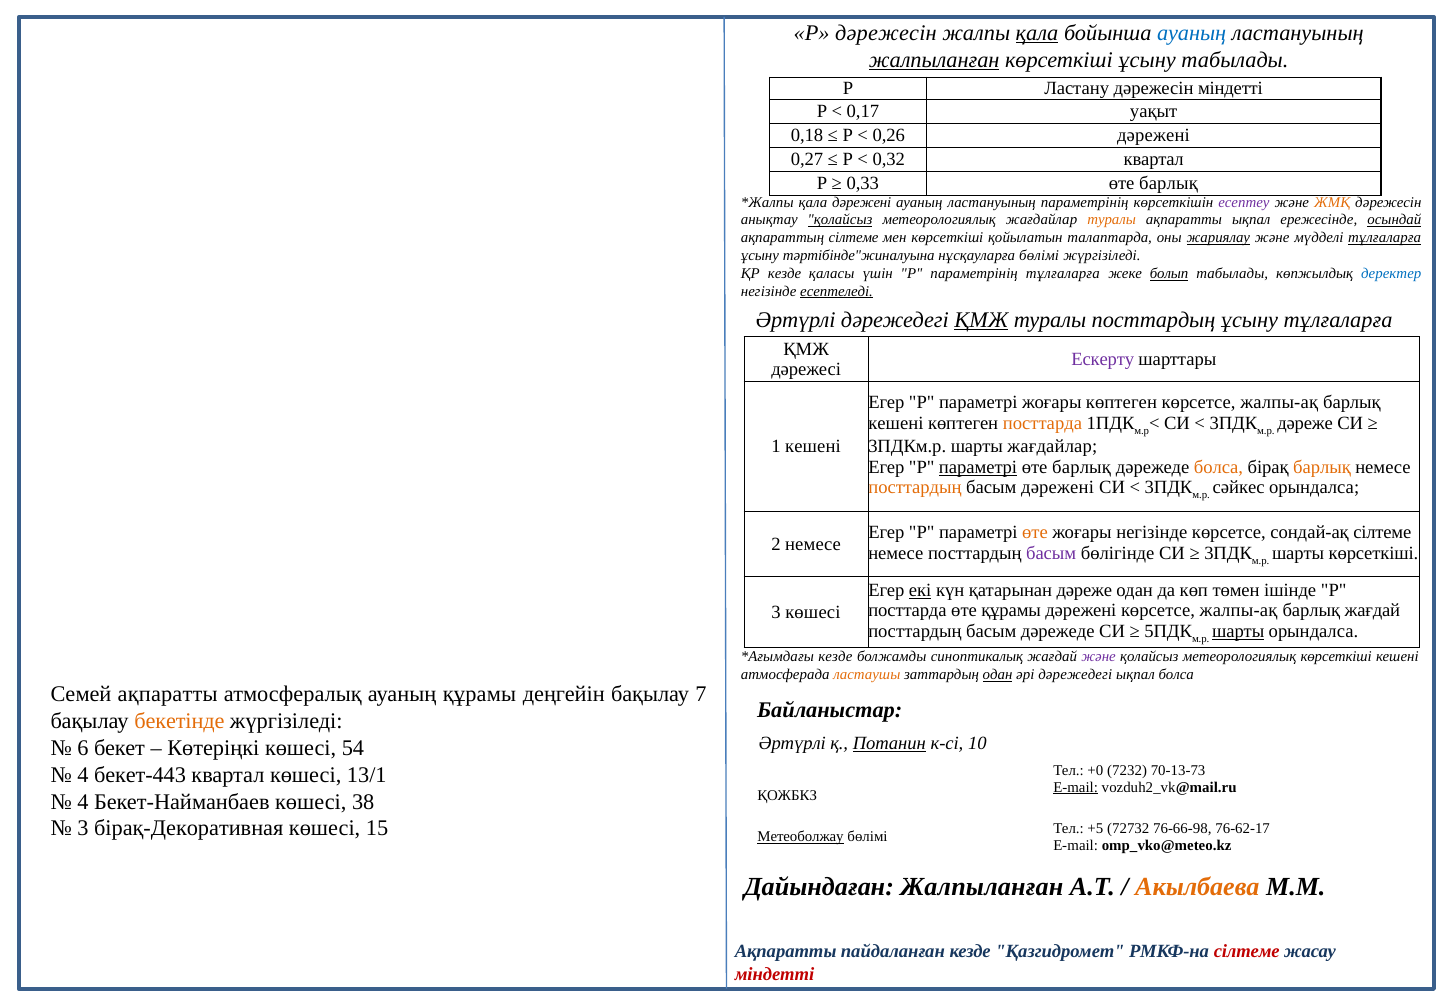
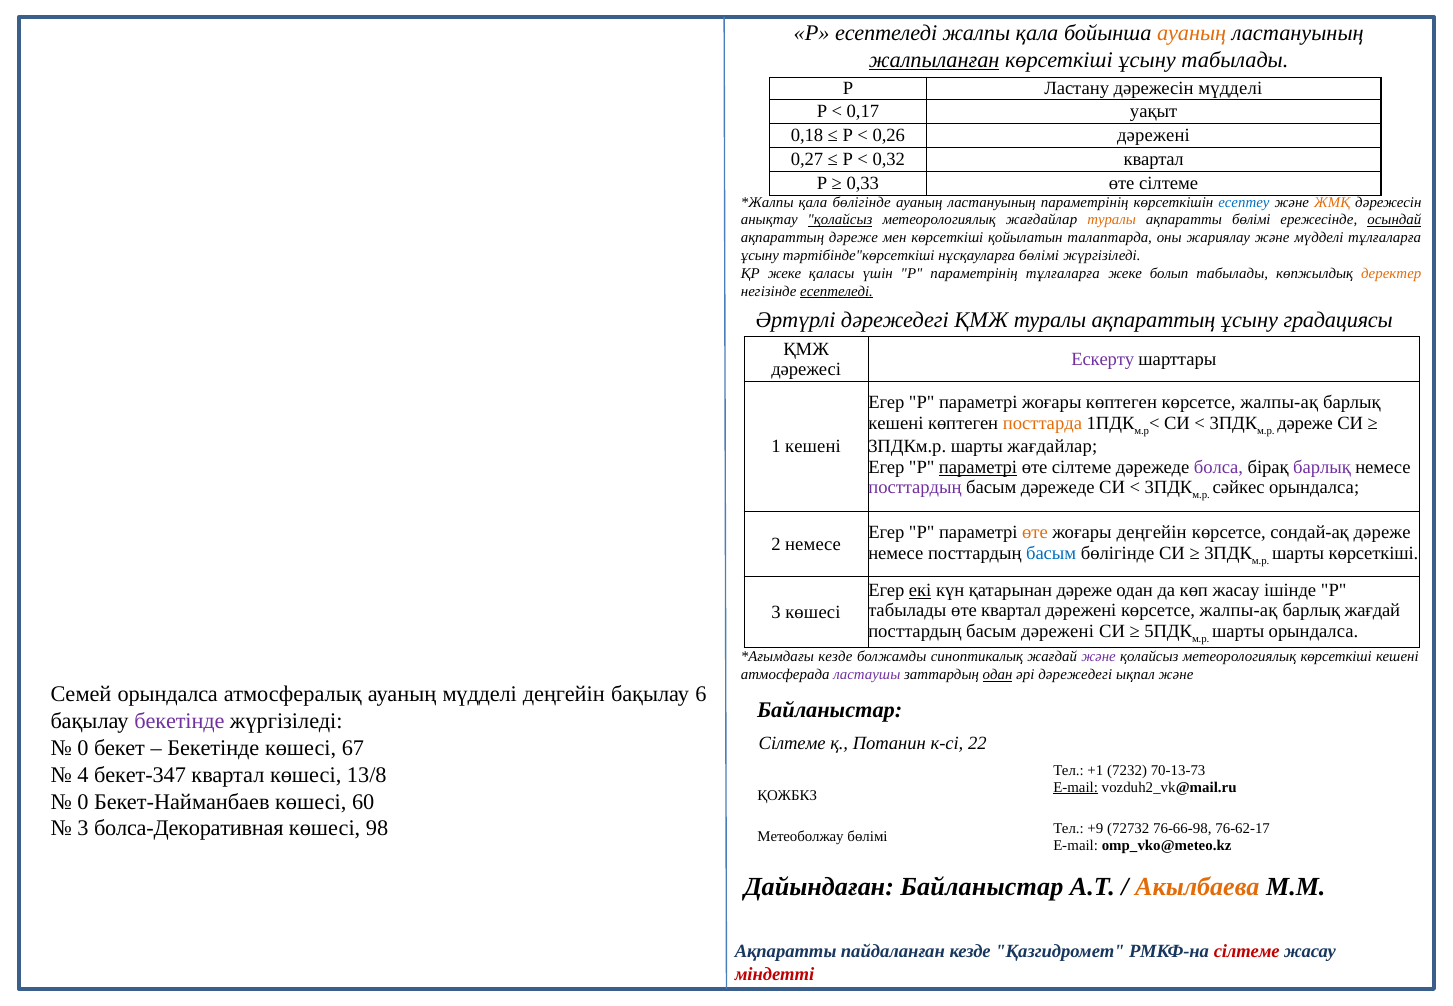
Р дәрежесін: дәрежесін -> есептеледі
қала at (1037, 33) underline: present -> none
ауаның at (1192, 33) colour: blue -> orange
дәрежесін міндетті: міндетті -> мүдделі
0,33 өте барлық: барлық -> сілтеме
қала дәрежені: дәрежені -> бөлігінде
есептеу colour: purple -> blue
ақпаратты ықпал: ықпал -> бөлімі
ақпараттың сілтеме: сілтеме -> дәреже
жариялау underline: present -> none
тұлғаларға at (1385, 238) underline: present -> none
тәртібінде"жиналуына: тәртібінде"жиналуына -> тәртібінде"көрсеткіші
ҚР кезде: кезде -> жеке
болып underline: present -> none
деректер colour: blue -> orange
ҚМЖ at (981, 320) underline: present -> none
туралы посттардың: посттардың -> ақпараттың
ұсыну тұлғаларға: тұлғаларға -> градациясы
барлық at (1082, 467): барлық -> сілтеме
болса at (1218, 467) colour: orange -> purple
барлық at (1322, 467) colour: orange -> purple
посттардың at (915, 488) colour: orange -> purple
басым дәрежені: дәрежені -> дәрежеде
жоғары негізінде: негізінде -> деңгейін
сондай-ақ сілтеме: сілтеме -> дәреже
басым at (1051, 553) colour: purple -> blue
көп төмен: төмен -> жасау
посттарда at (907, 611): посттарда -> табылады
өте құрамы: құрамы -> квартал
басым дәрежеде: дәрежеде -> дәрежені
шарты at (1238, 631) underline: present -> none
ластаушы colour: orange -> purple
ықпал болса: болса -> және
Семей ақпаратты: ақпаратты -> орындалса
ауаның құрамы: құрамы -> мүдделі
7: 7 -> 6
бекетінде at (179, 721) colour: orange -> purple
Әртүрлі at (792, 743): Әртүрлі -> Сілтеме
Потанин underline: present -> none
10: 10 -> 22
6 at (83, 748): 6 -> 0
Көтеріңкі at (213, 748): Көтеріңкі -> Бекетінде
54: 54 -> 67
+0: +0 -> +1
бекет-443: бекет-443 -> бекет-347
13/1: 13/1 -> 13/8
4 at (83, 802): 4 -> 0
38: 38 -> 60
бірақ-Декоративная: бірақ-Декоративная -> болса-Декоративная
15: 15 -> 98
+5: +5 -> +9
Метеоболжау underline: present -> none
Дайындаған Жалпыланған: Жалпыланған -> Байланыстар
